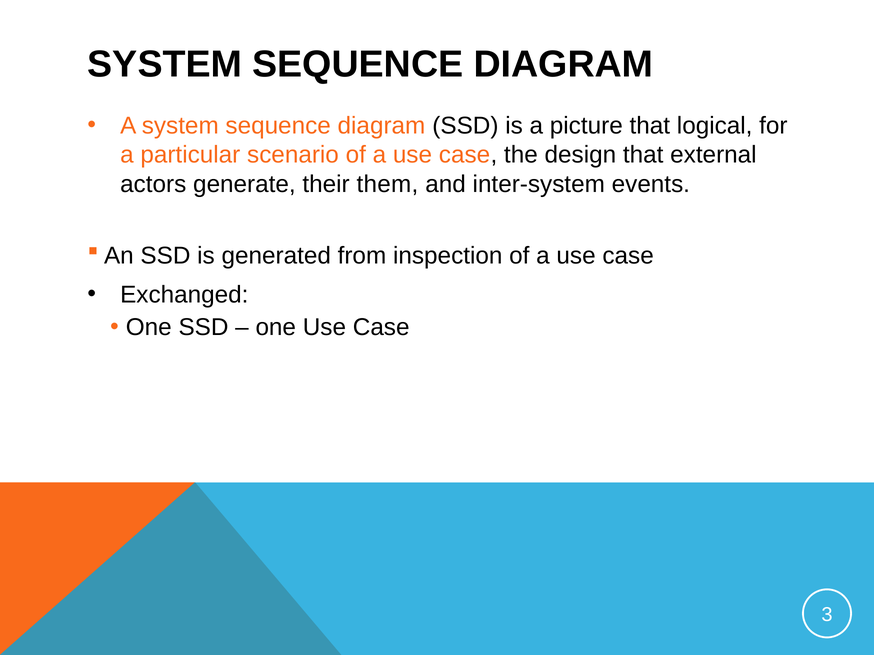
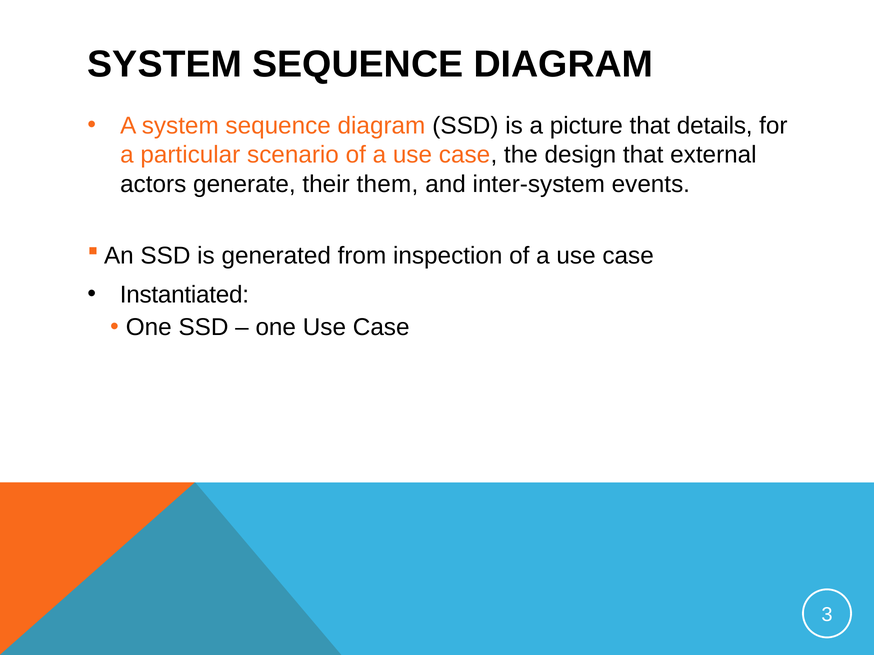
logical: logical -> details
Exchanged: Exchanged -> Instantiated
